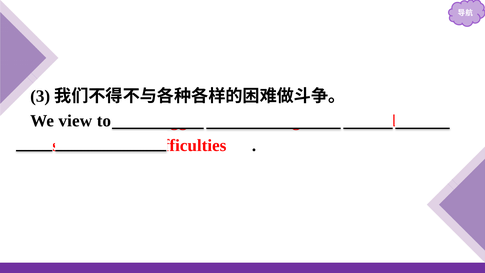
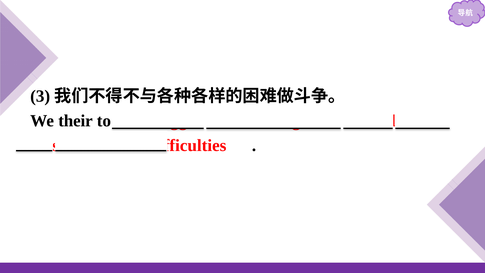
view: view -> their
